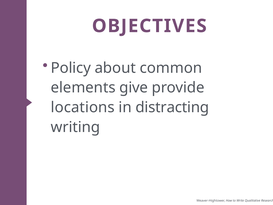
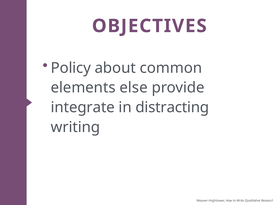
give: give -> else
locations: locations -> integrate
